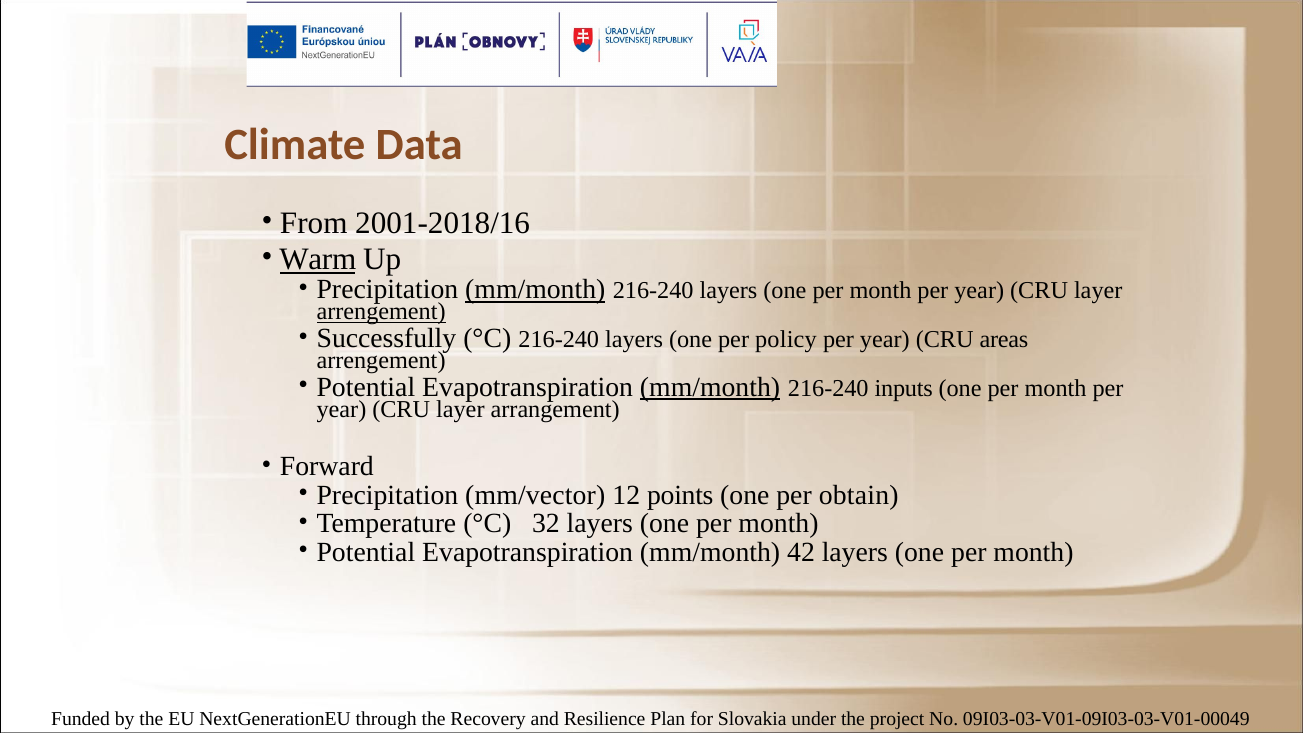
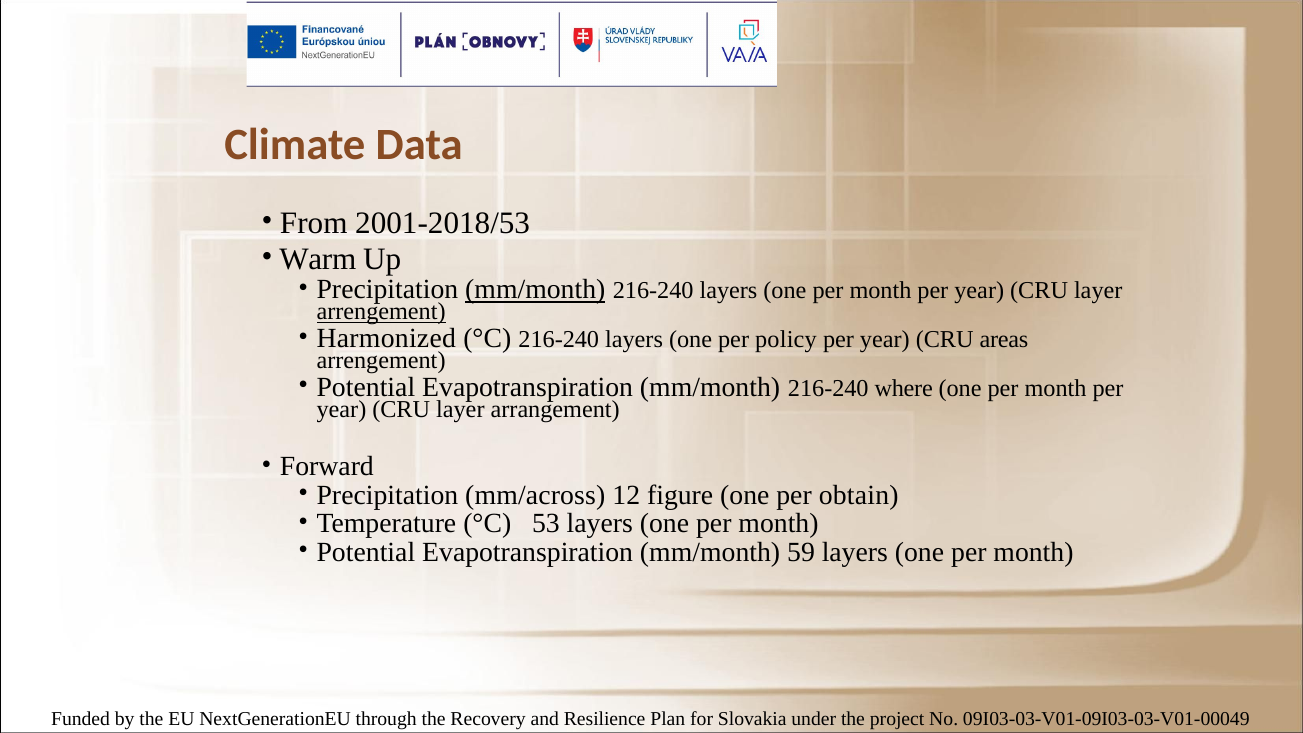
2001-2018/16: 2001-2018/16 -> 2001-2018/53
Warm underline: present -> none
Successfully: Successfully -> Harmonized
mm/month at (710, 387) underline: present -> none
inputs: inputs -> where
mm/vector: mm/vector -> mm/across
points: points -> figure
32: 32 -> 53
42: 42 -> 59
